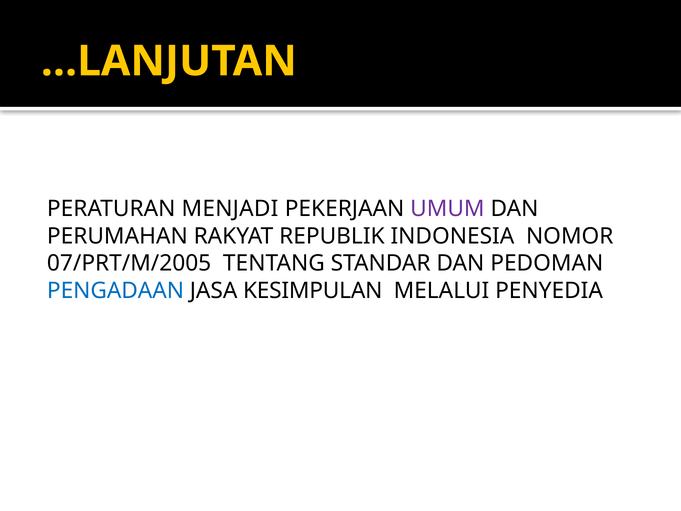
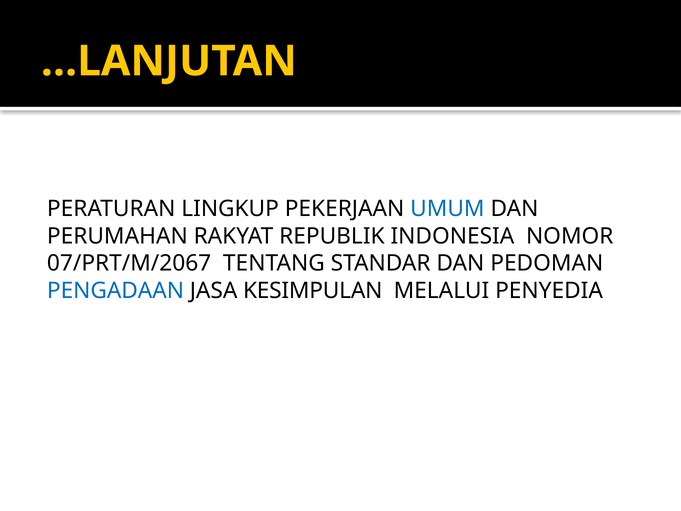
MENJADI: MENJADI -> LINGKUP
UMUM colour: purple -> blue
07/PRT/M/2005: 07/PRT/M/2005 -> 07/PRT/M/2067
